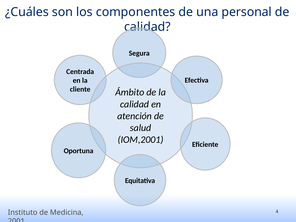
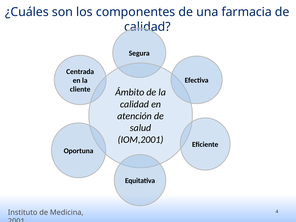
personal: personal -> farmacia
